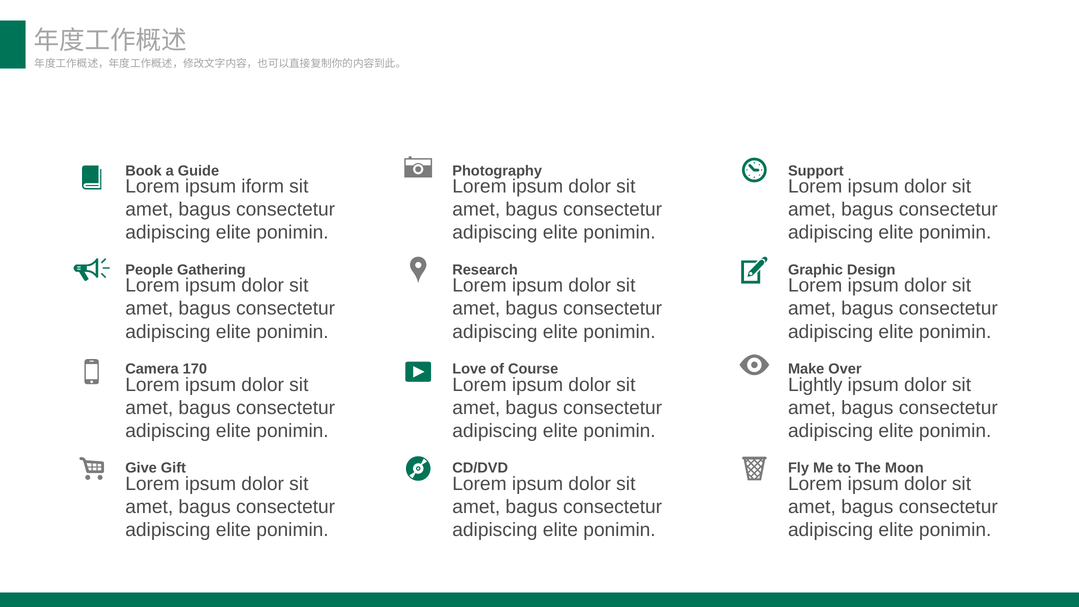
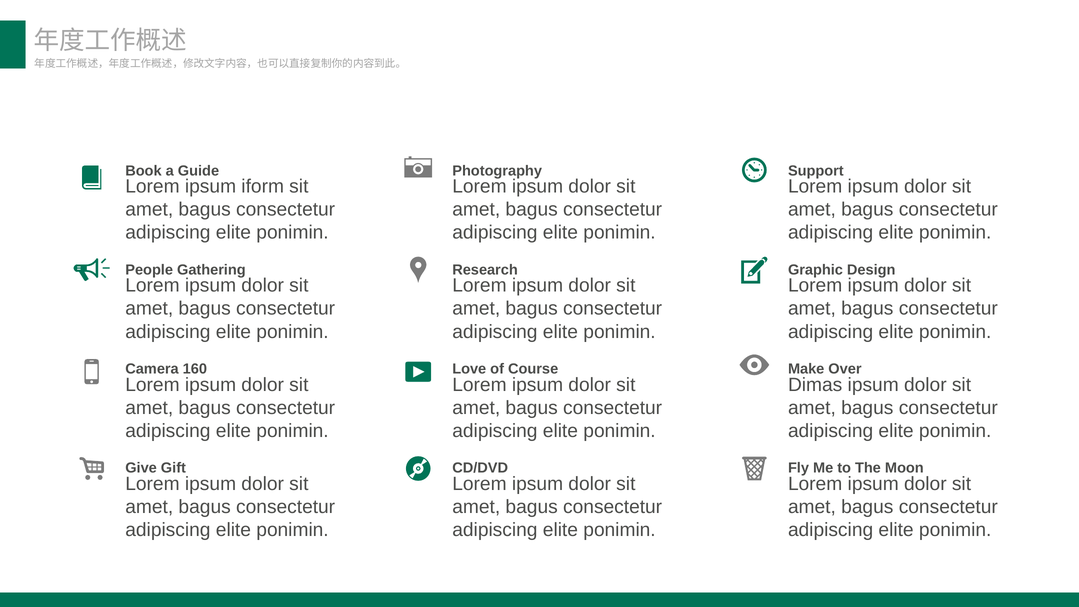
170: 170 -> 160
Lightly: Lightly -> Dimas
